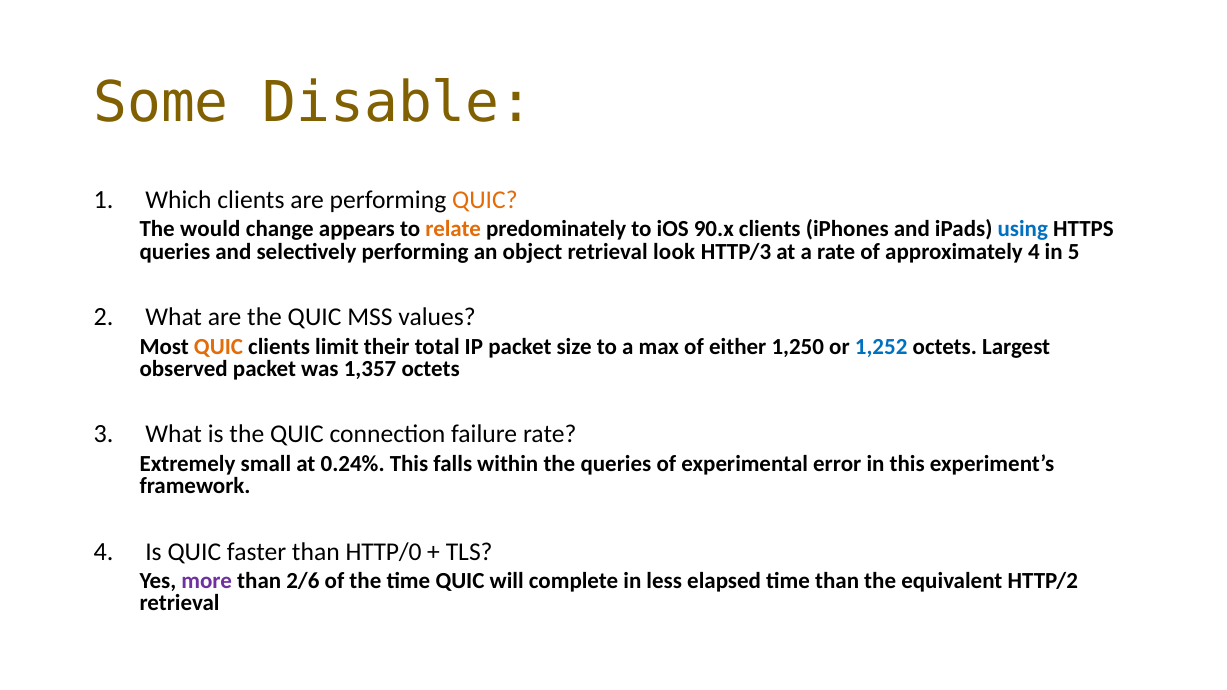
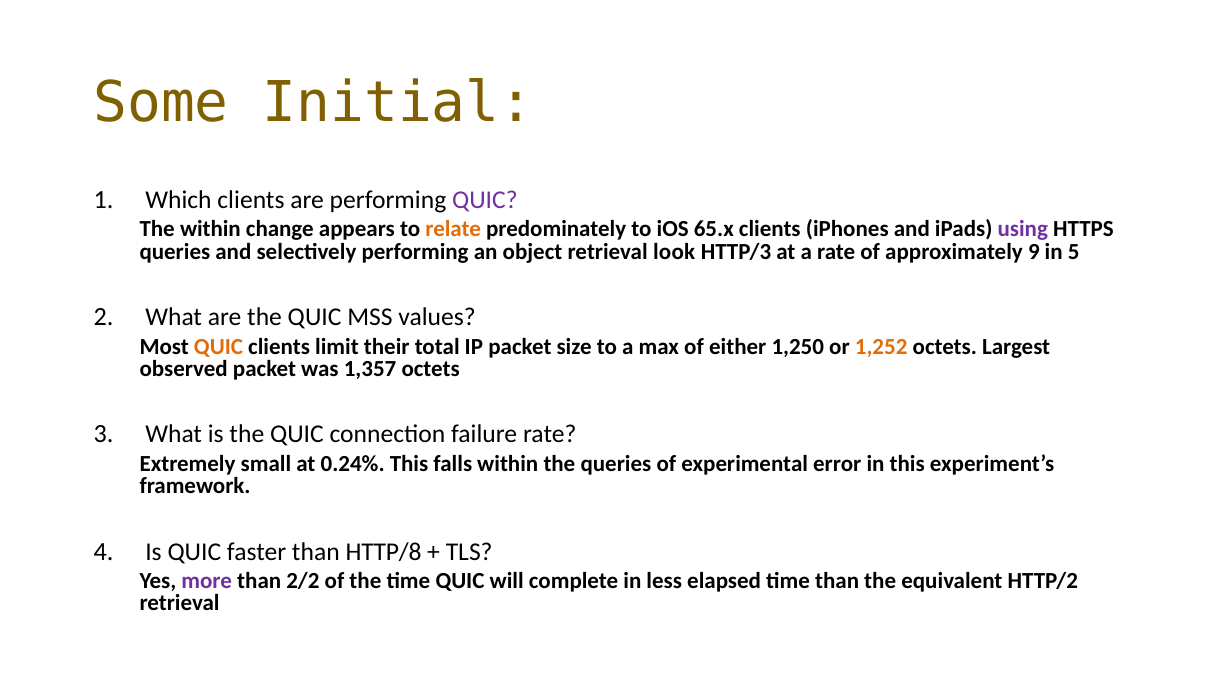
Disable: Disable -> Initial
QUIC at (485, 200) colour: orange -> purple
The would: would -> within
90.x: 90.x -> 65.x
using colour: blue -> purple
approximately 4: 4 -> 9
1,252 colour: blue -> orange
HTTP/0: HTTP/0 -> HTTP/8
2/6: 2/6 -> 2/2
